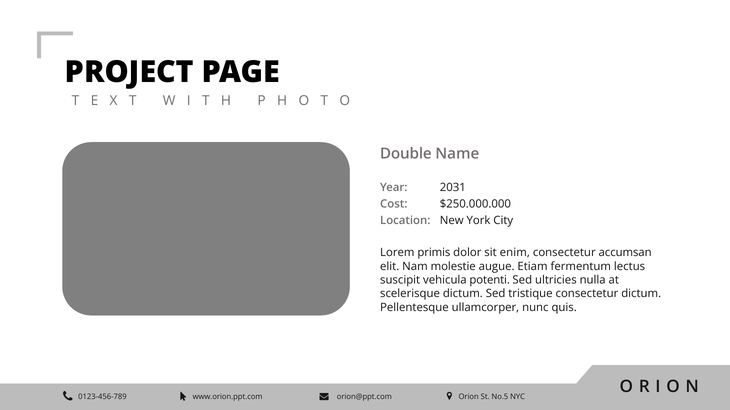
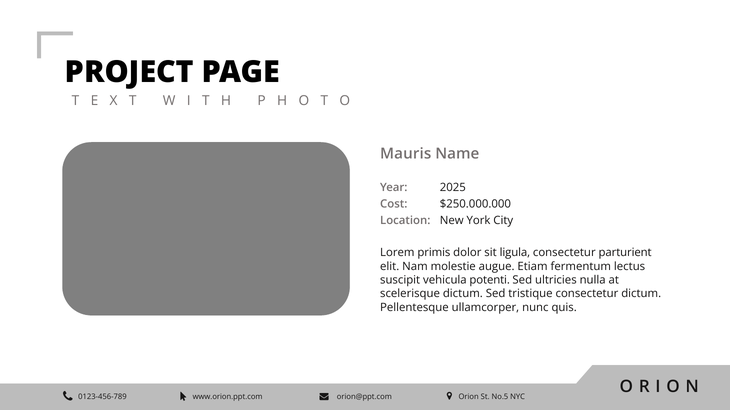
Double: Double -> Mauris
2031: 2031 -> 2025
enim: enim -> ligula
accumsan: accumsan -> parturient
